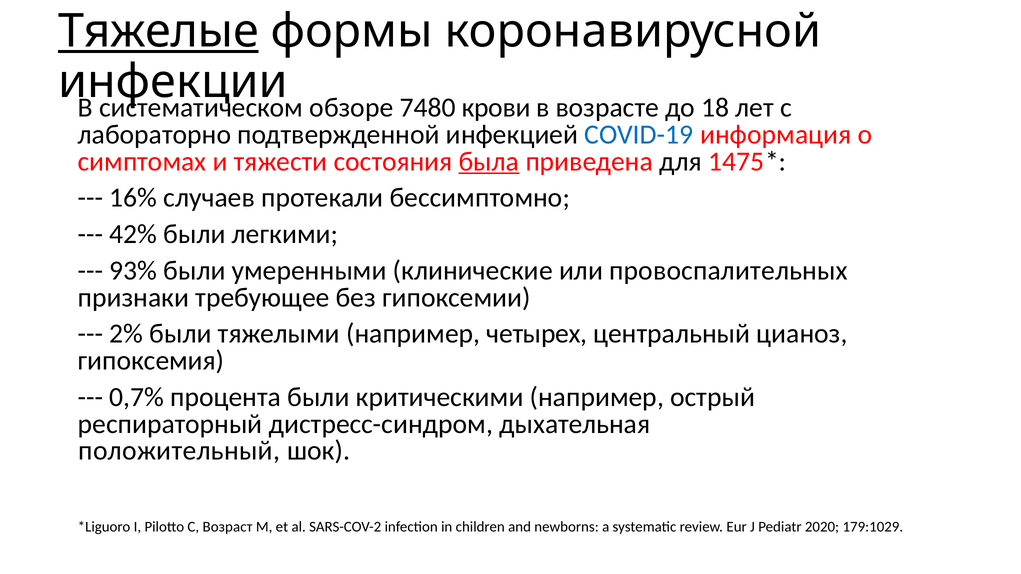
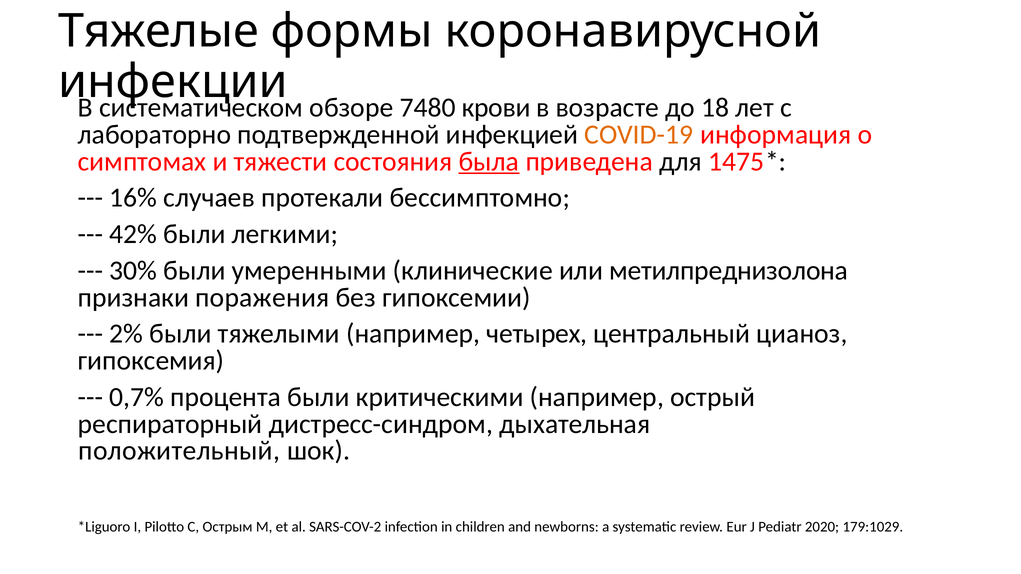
Тяжелые underline: present -> none
COVID-19 colour: blue -> orange
93%: 93% -> 30%
провоспалительных: провоспалительных -> метилпреднизолона
требующее: требующее -> поражения
Возраст: Возраст -> Острым
